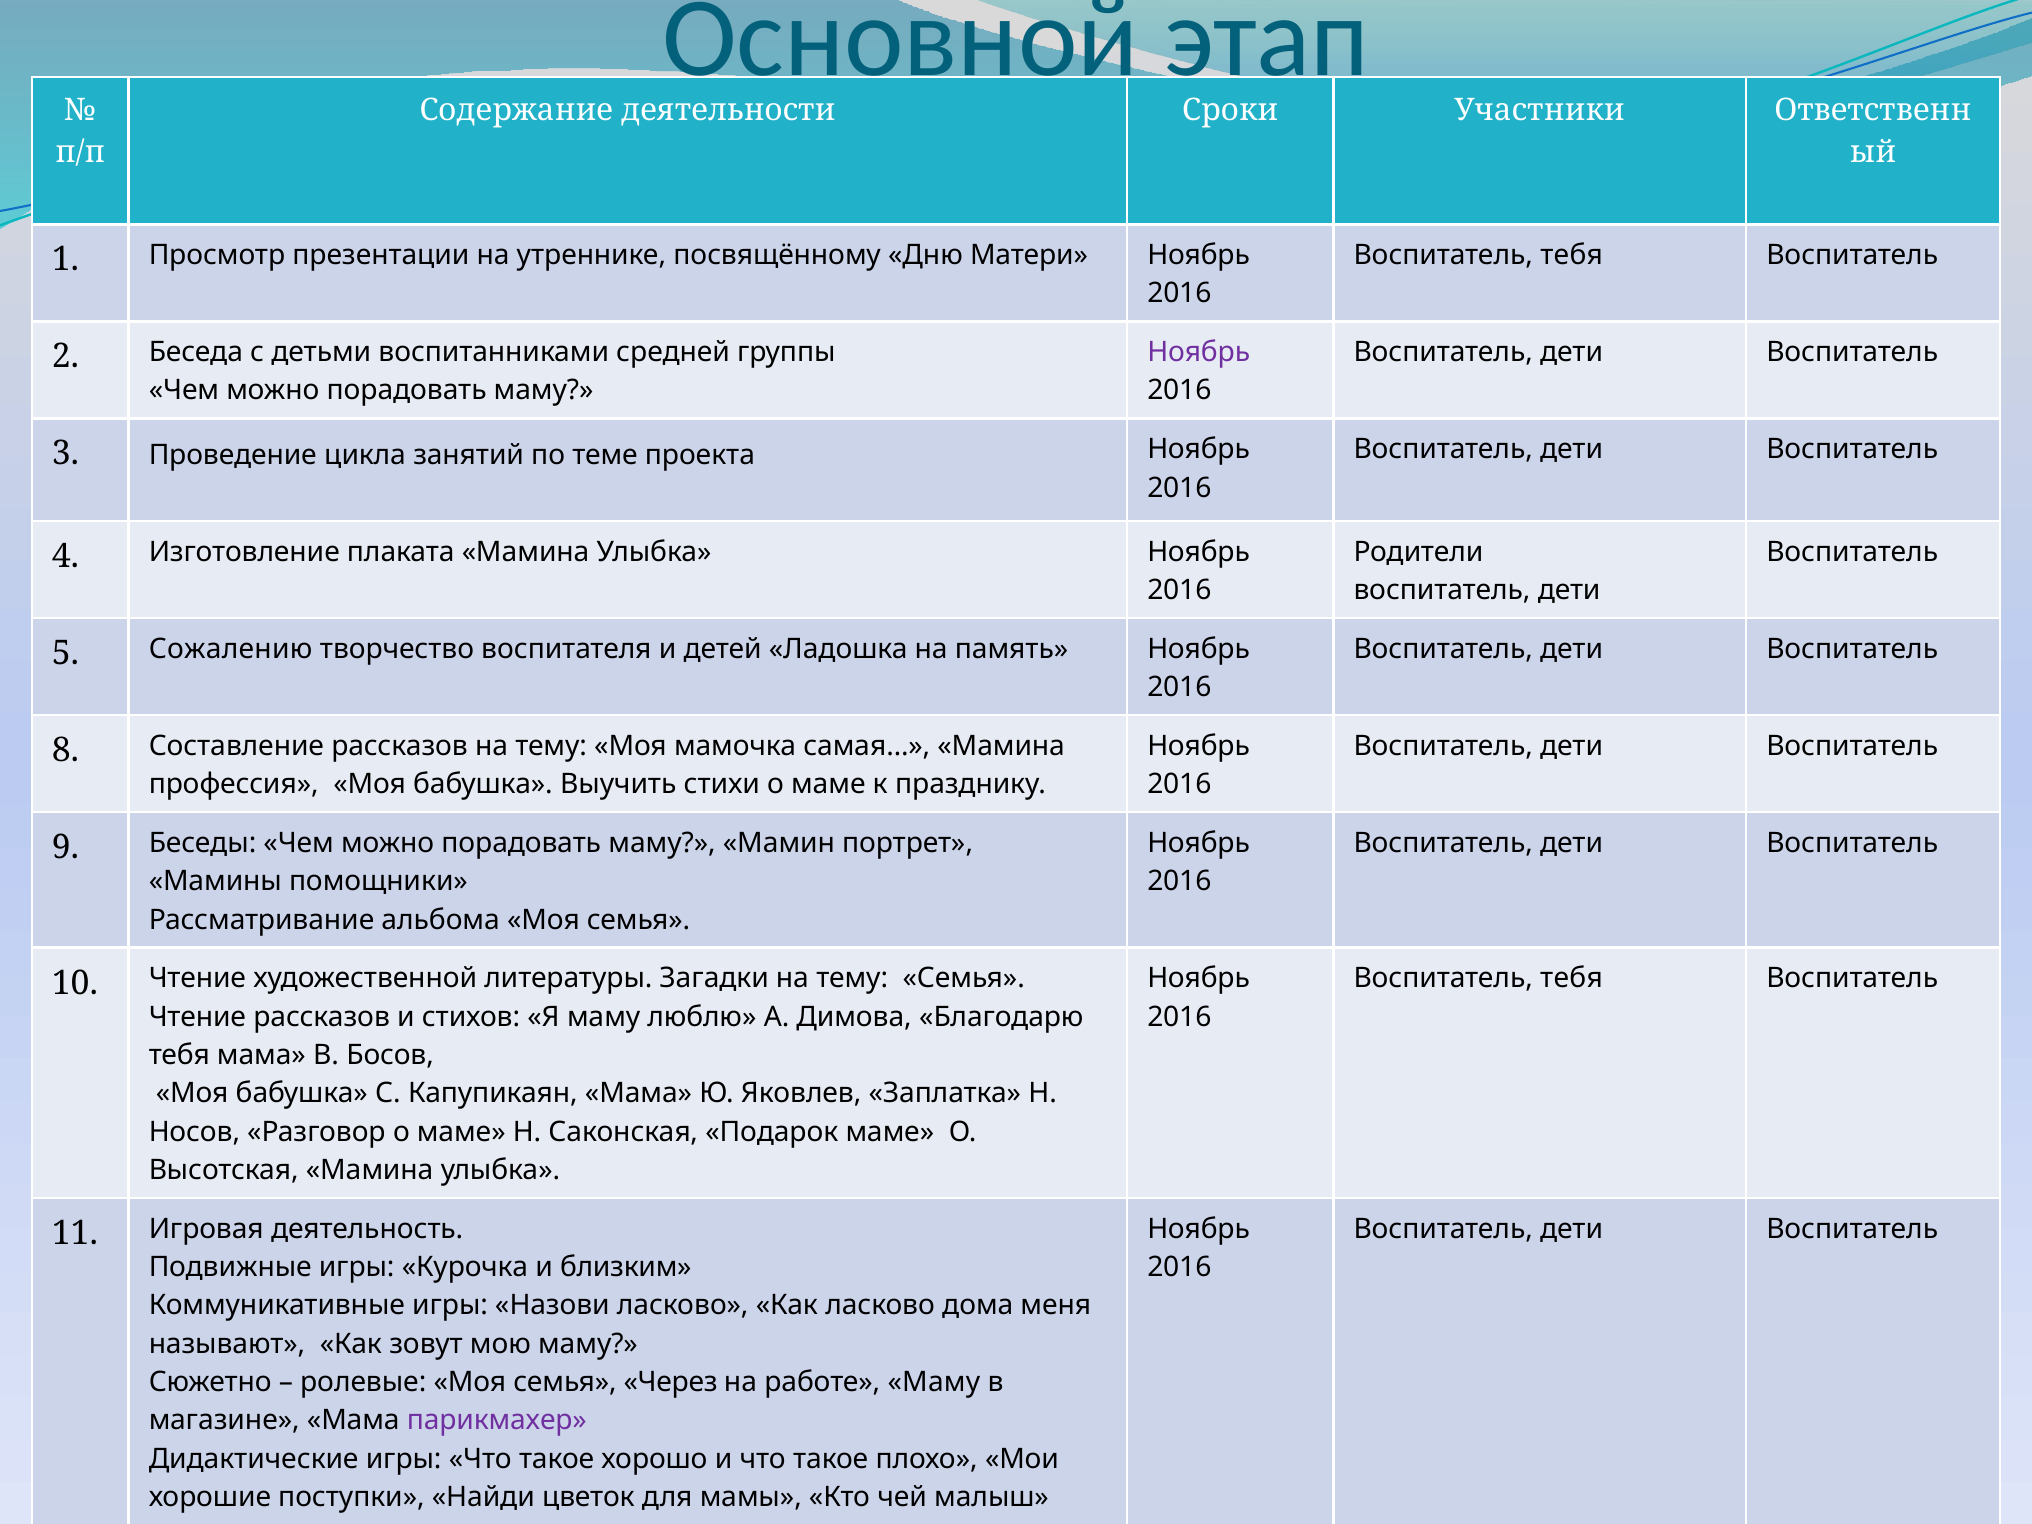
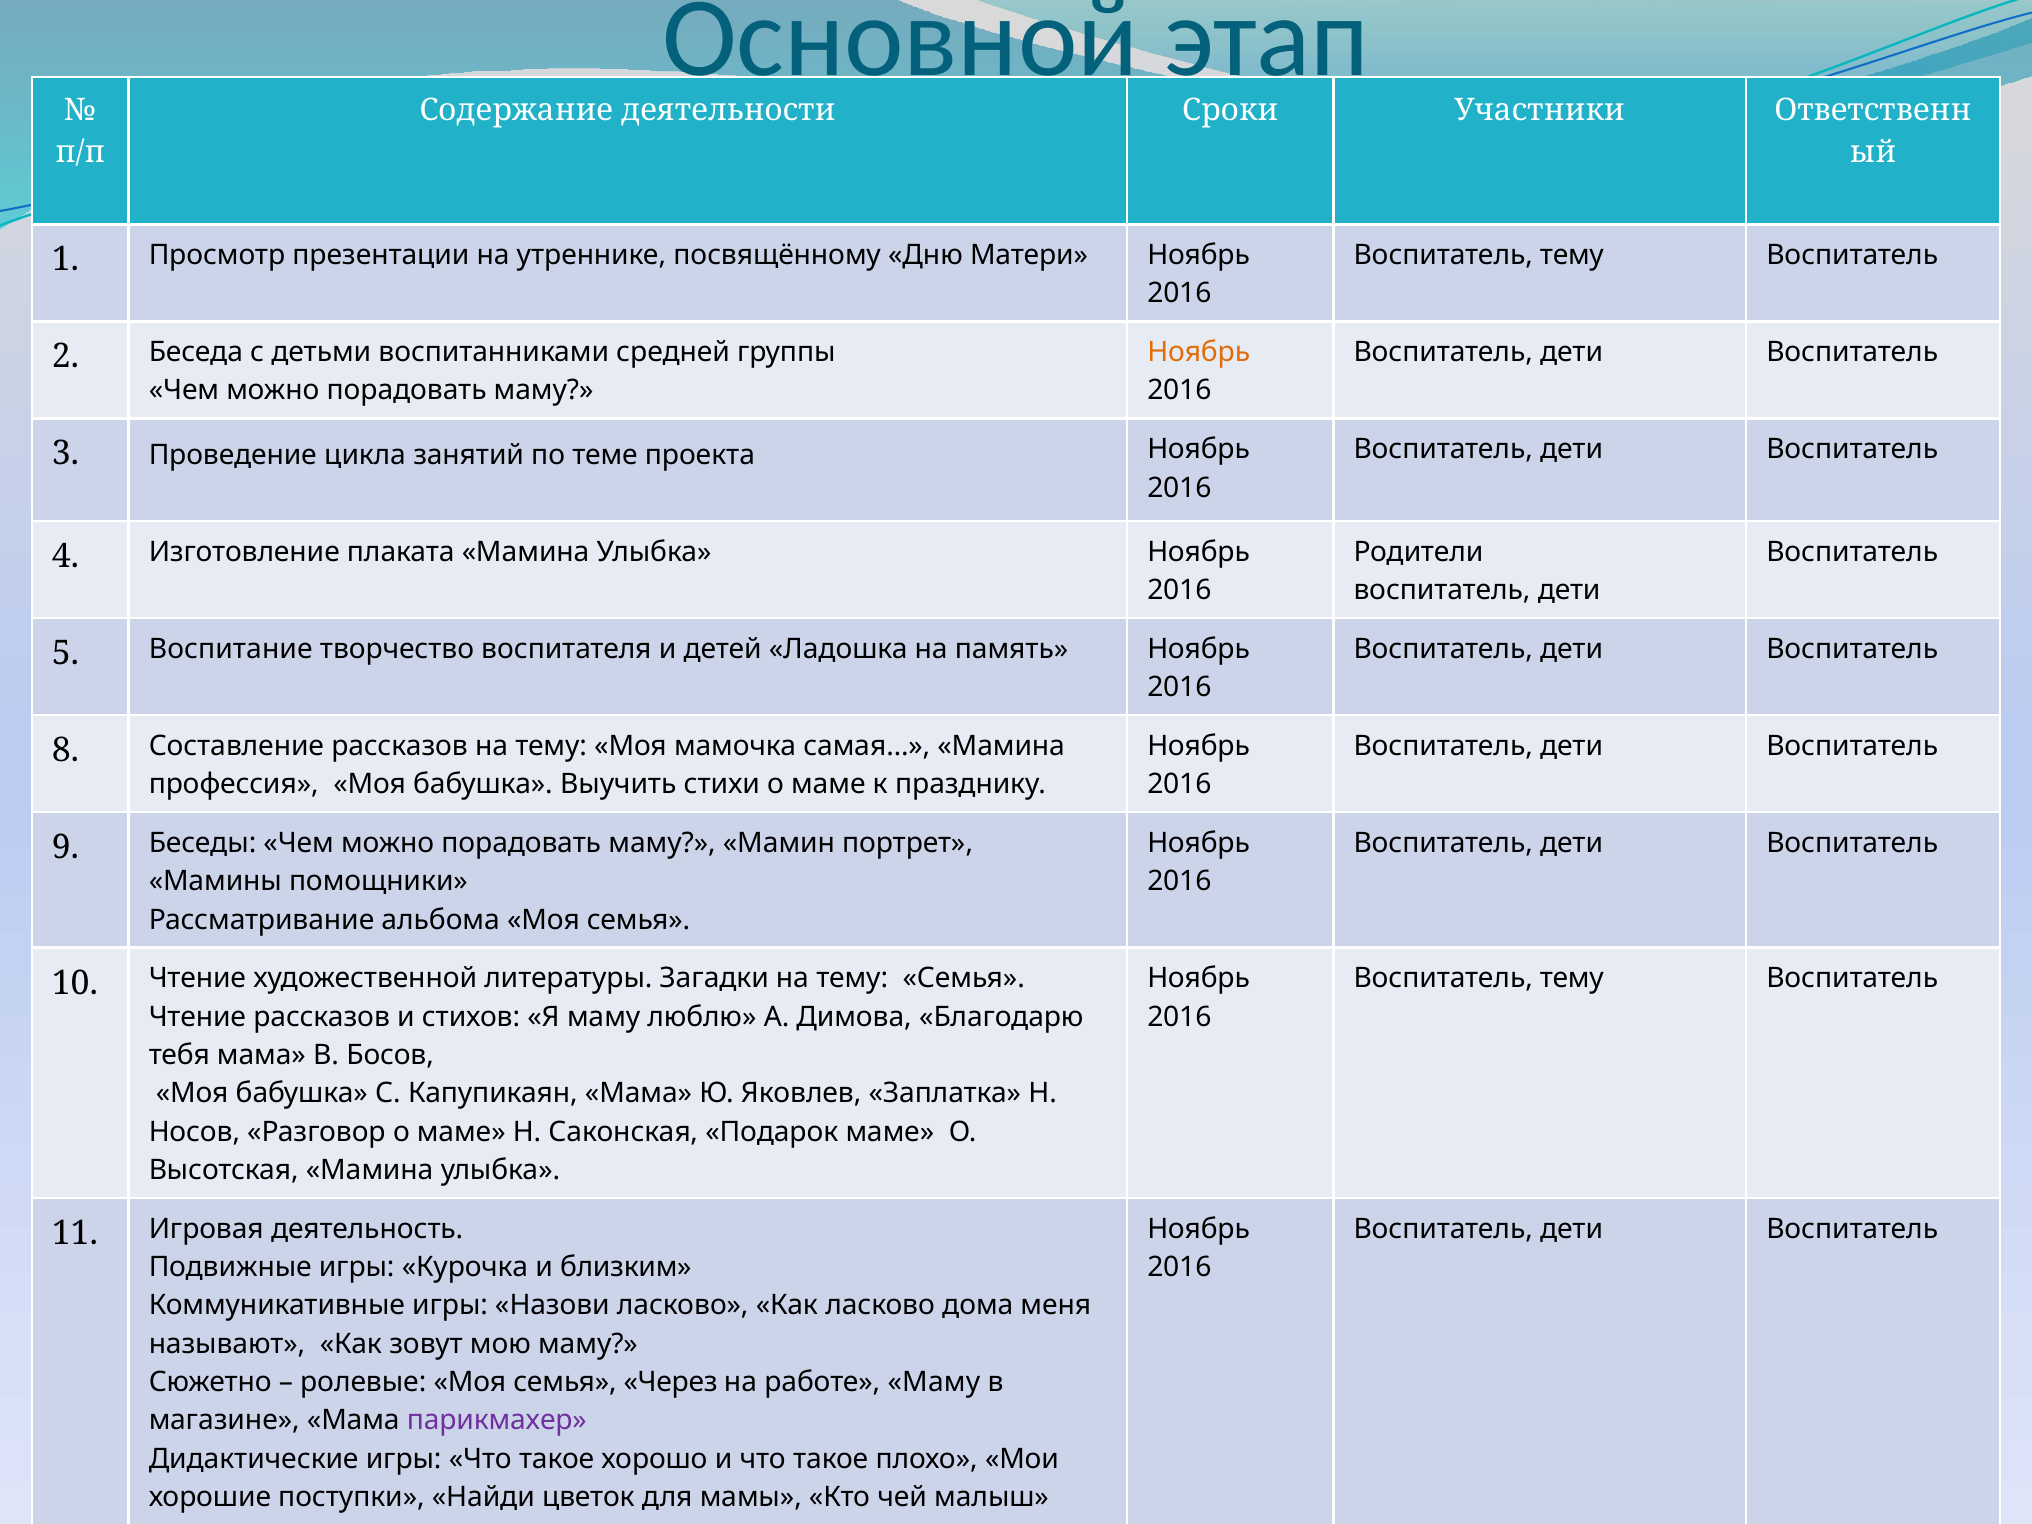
тебя at (1572, 255): тебя -> тему
Ноябрь at (1199, 352) colour: purple -> orange
Сожалению: Сожалению -> Воспитание
тебя at (1572, 979): тебя -> тему
